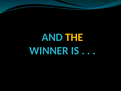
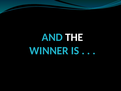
THE colour: yellow -> white
